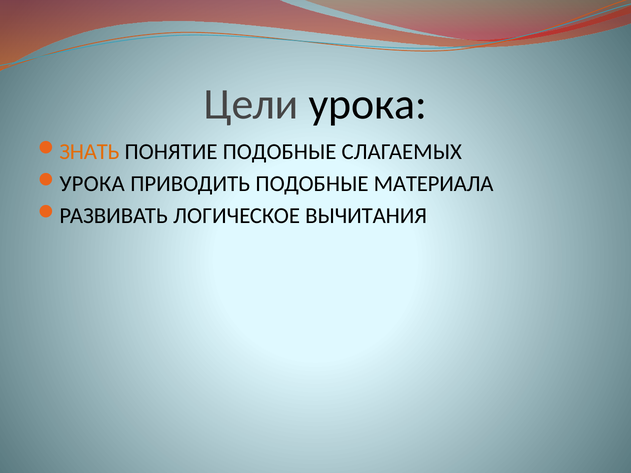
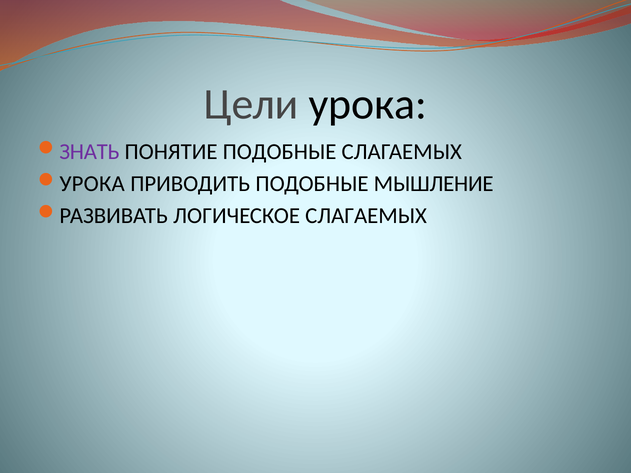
ЗНАТЬ colour: orange -> purple
МАТЕРИАЛА: МАТЕРИАЛА -> МЫШЛЕНИЕ
ЛОГИЧЕСКОЕ ВЫЧИТАНИЯ: ВЫЧИТАНИЯ -> СЛАГАЕМЫХ
